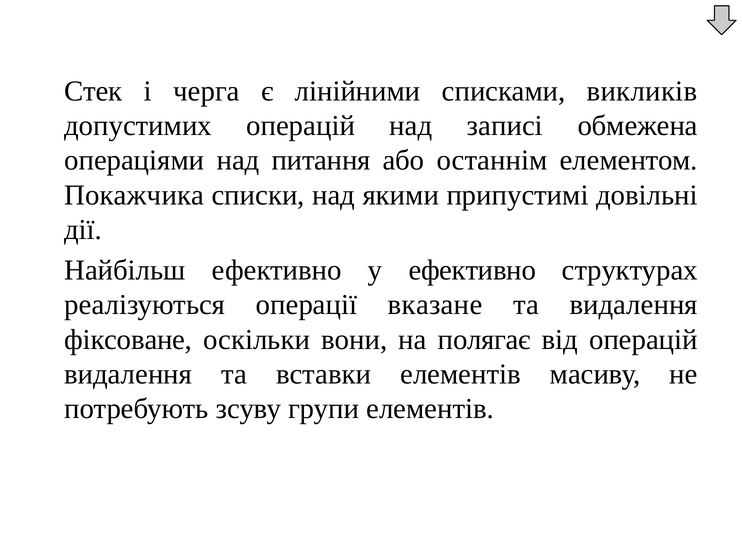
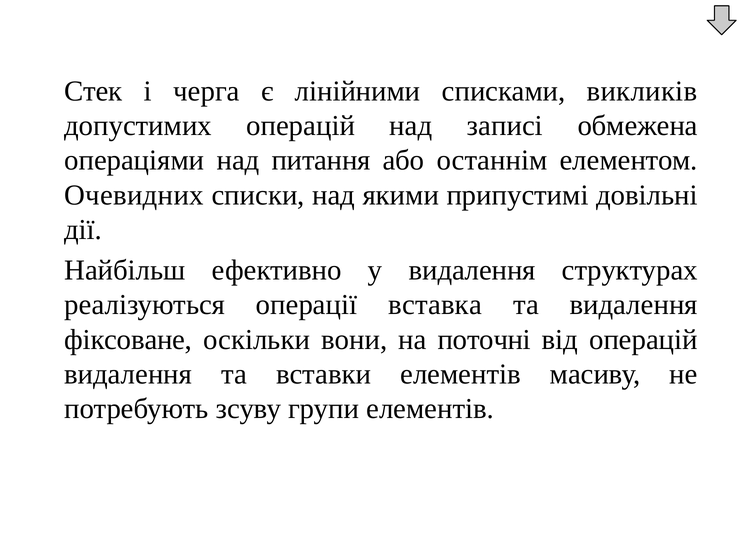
Покажчика: Покажчика -> Очевидних
у ефективно: ефективно -> видалення
вказане: вказане -> вставка
полягає: полягає -> поточні
